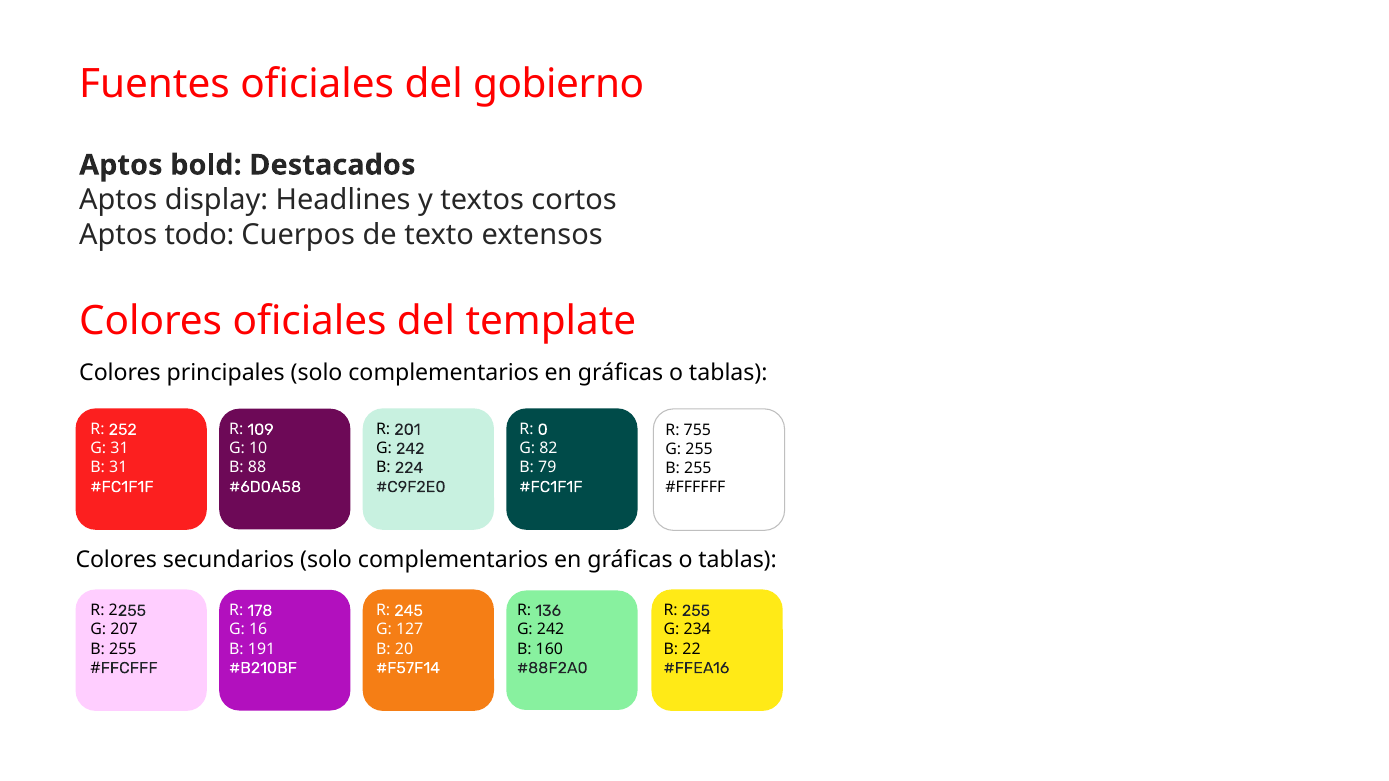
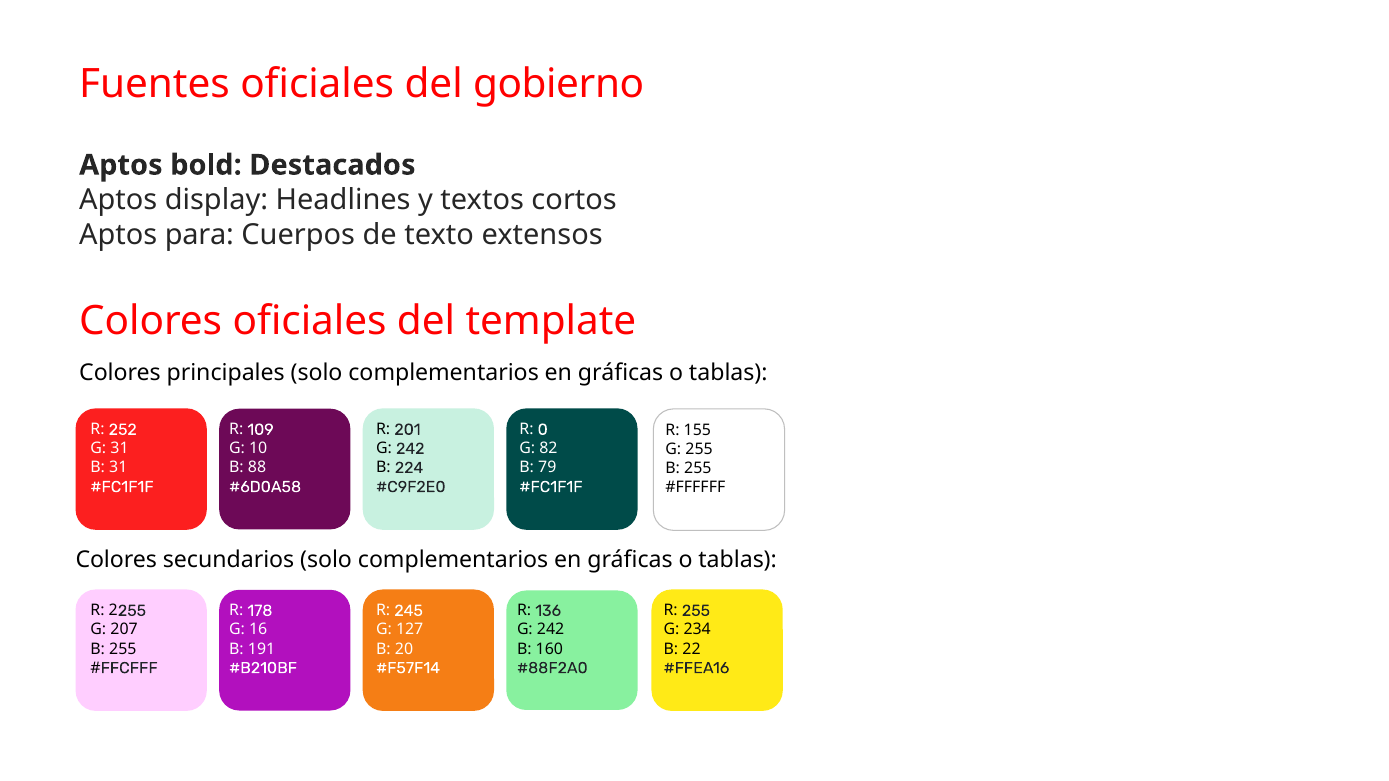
todo: todo -> para
755: 755 -> 155
